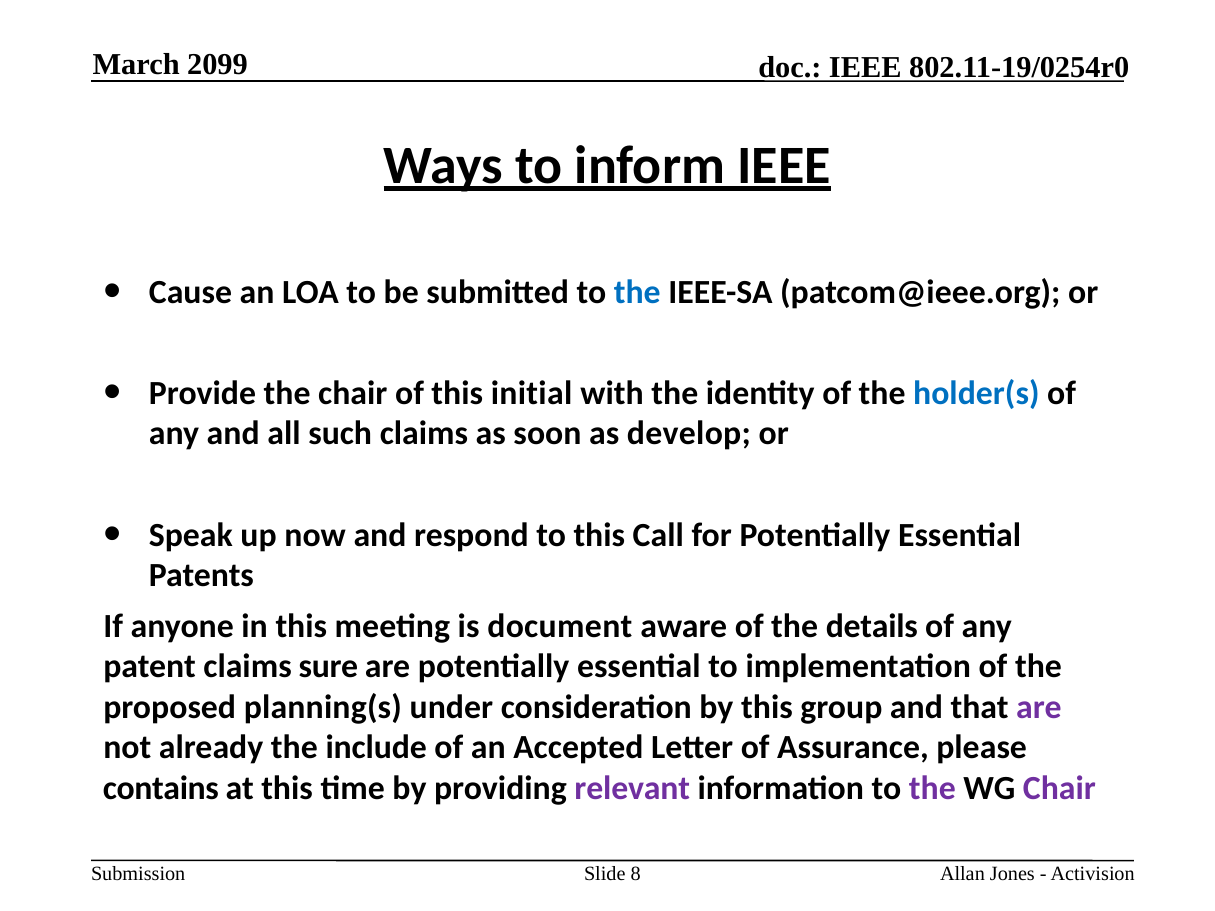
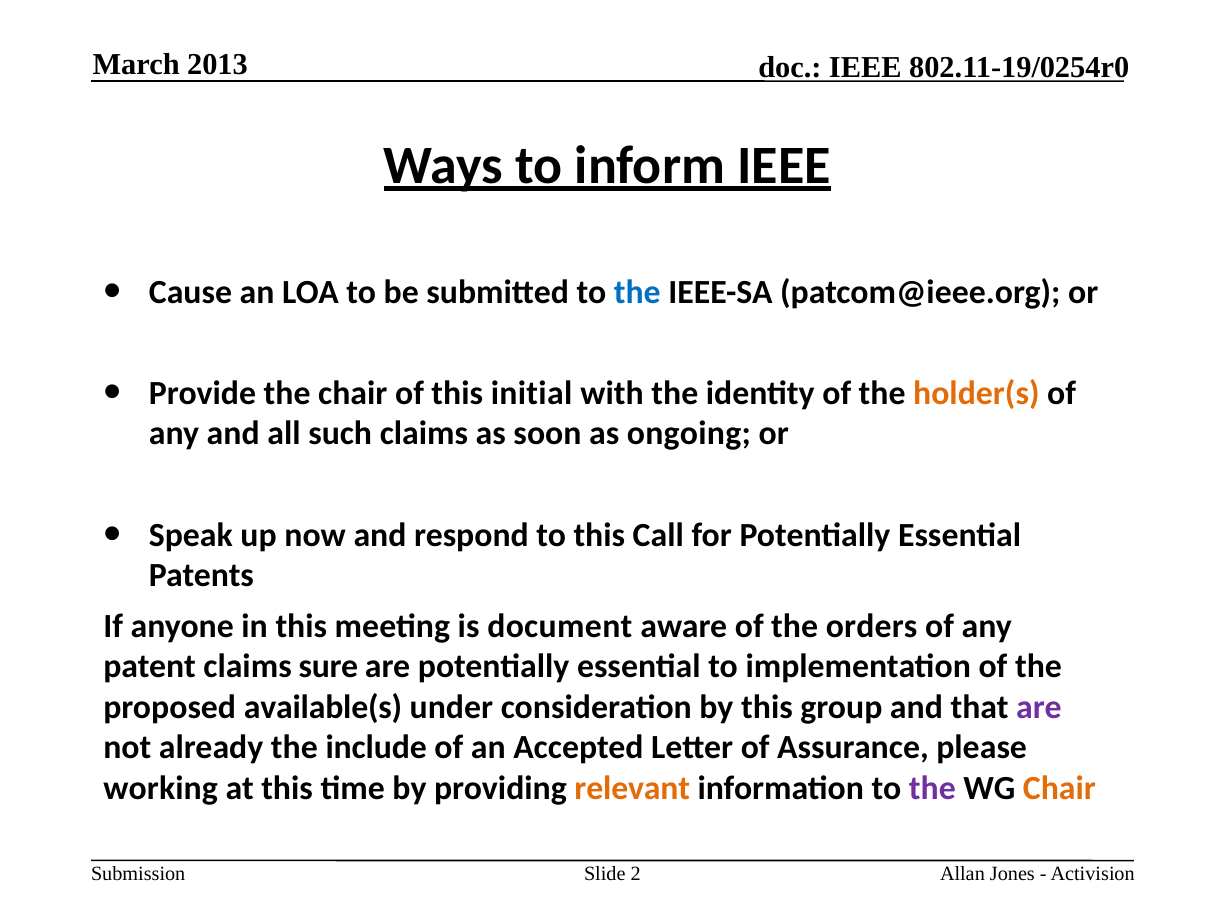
2099: 2099 -> 2013
holder(s colour: blue -> orange
develop: develop -> ongoing
details: details -> orders
planning(s: planning(s -> available(s
contains: contains -> working
relevant colour: purple -> orange
Chair at (1059, 788) colour: purple -> orange
8: 8 -> 2
